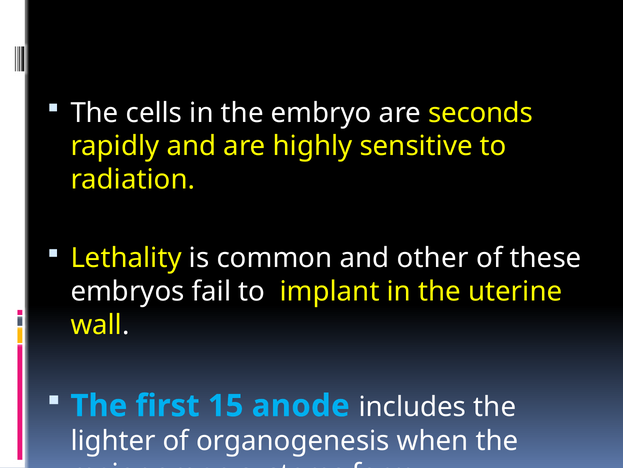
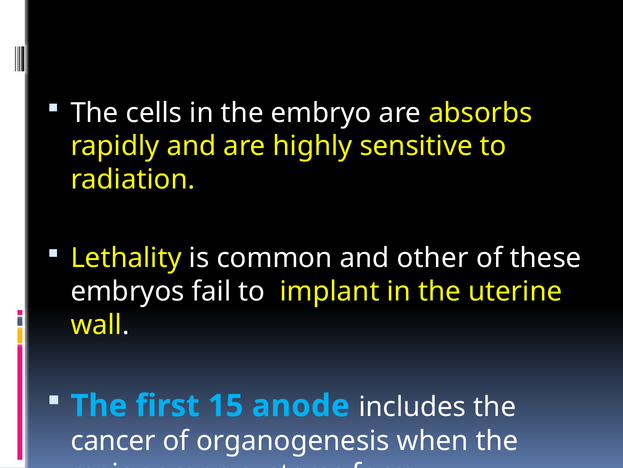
seconds: seconds -> absorbs
lighter: lighter -> cancer
